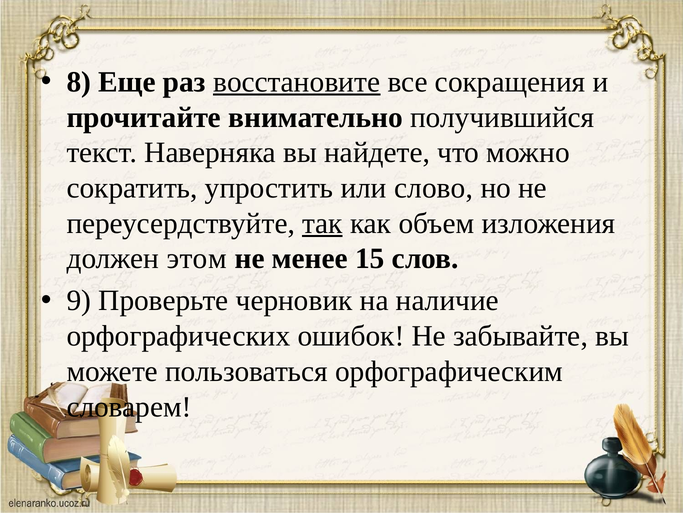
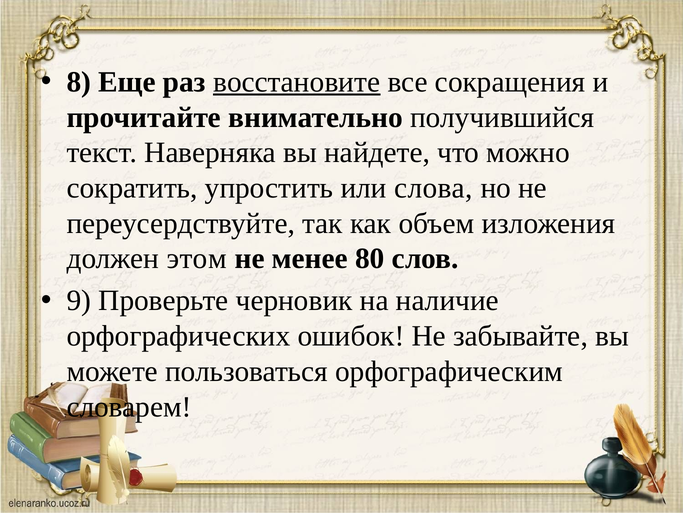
слово: слово -> слова
так underline: present -> none
15: 15 -> 80
